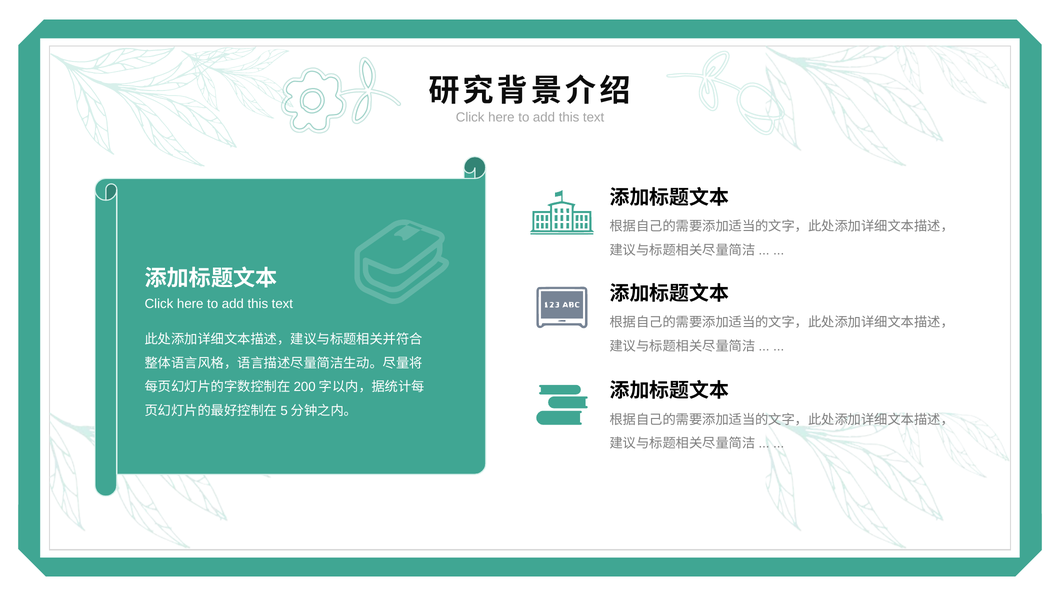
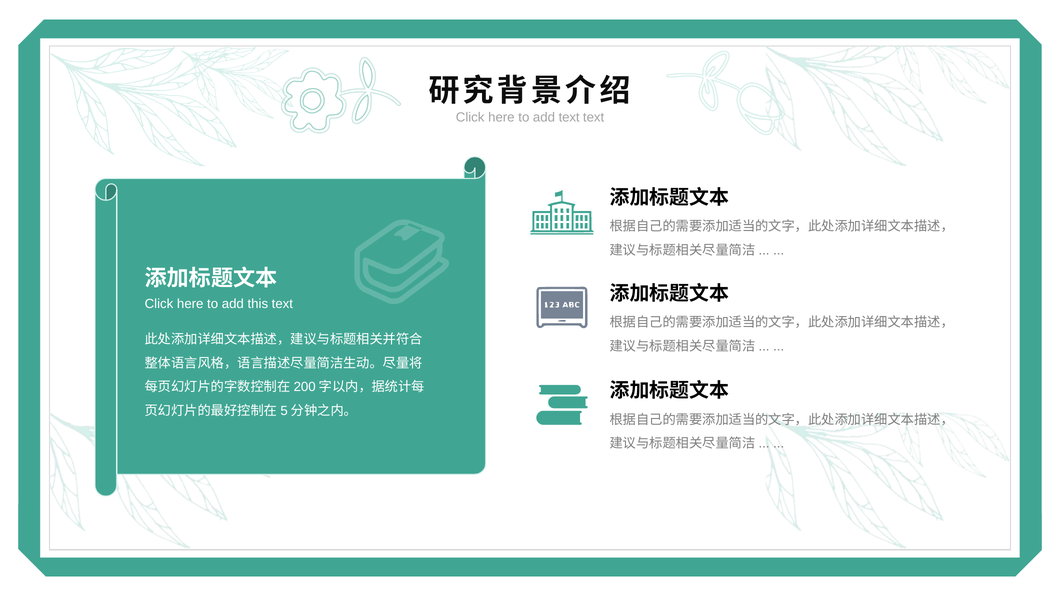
this at (569, 117): this -> text
